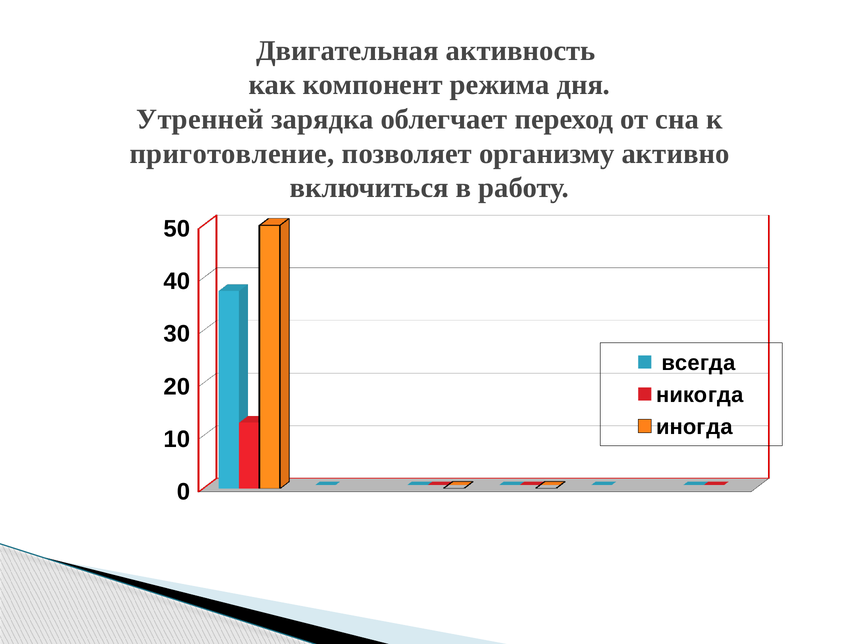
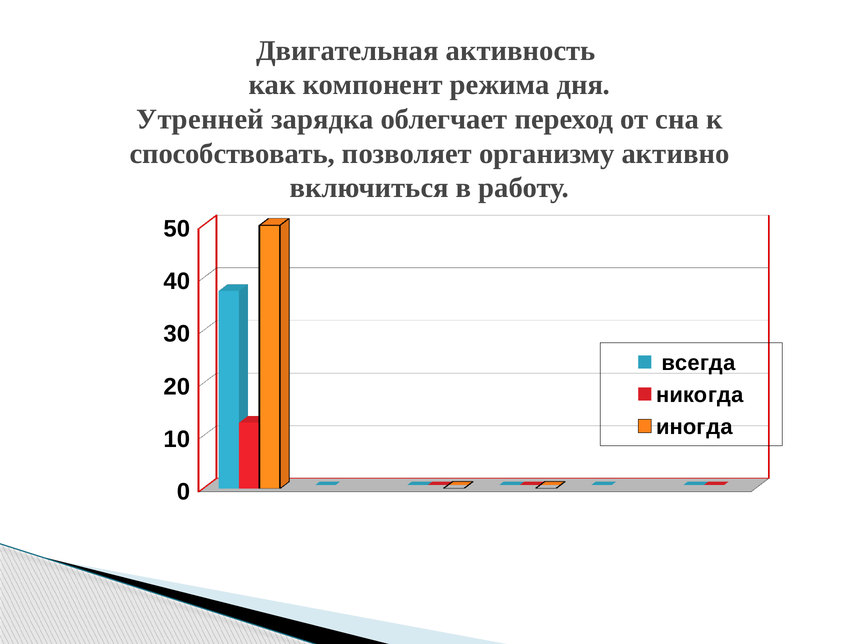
приготовление: приготовление -> способствовать
